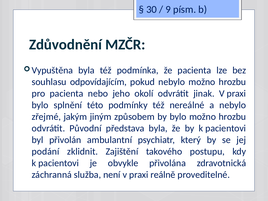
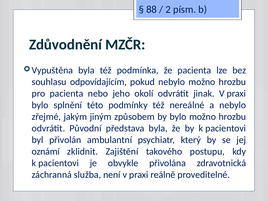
30: 30 -> 88
9: 9 -> 2
podání: podání -> oznámí
